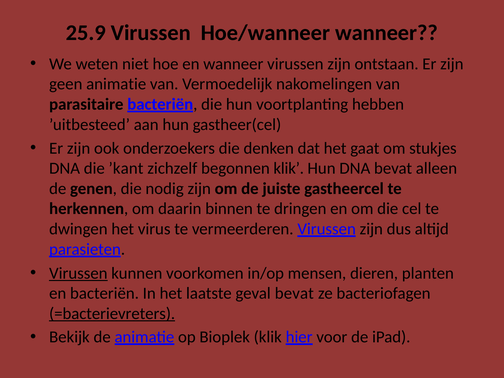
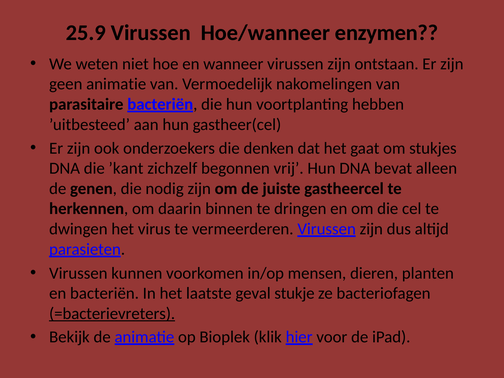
Hoe/wanneer wanneer: wanneer -> enzymen
begonnen klik: klik -> vrij
Virussen at (78, 273) underline: present -> none
geval bevat: bevat -> stukje
